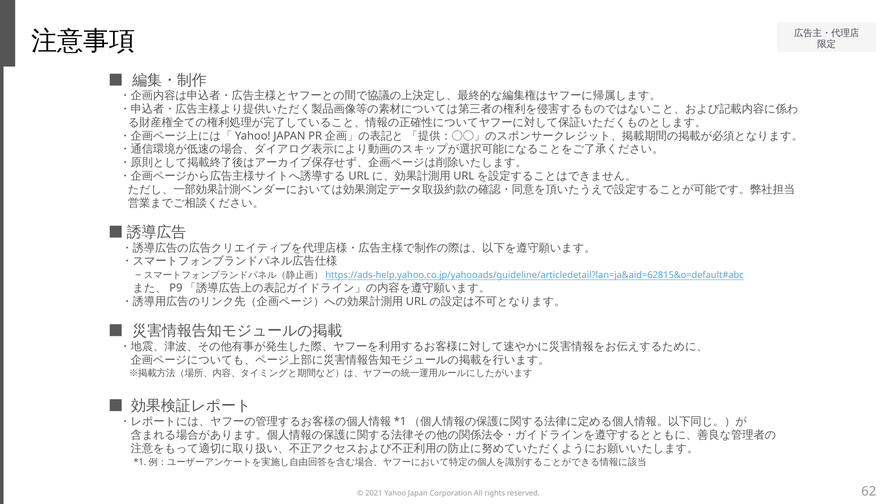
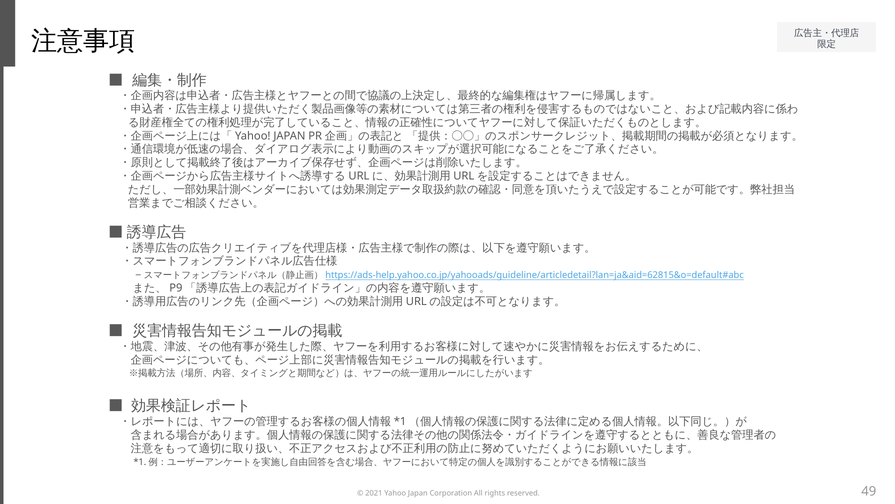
62: 62 -> 49
